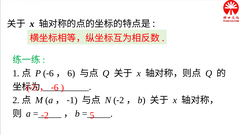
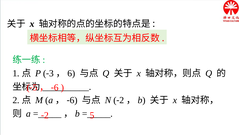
6 at (51, 73): 6 -> 3
1 at (74, 100): 1 -> 6
